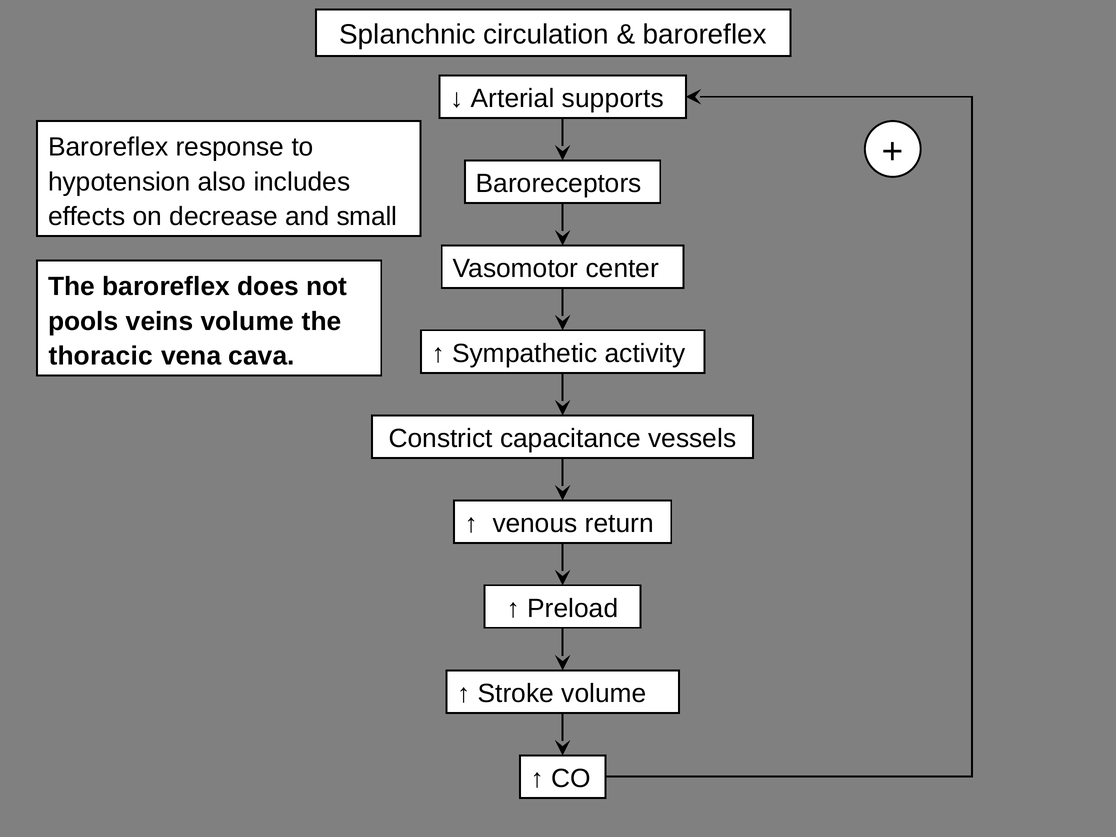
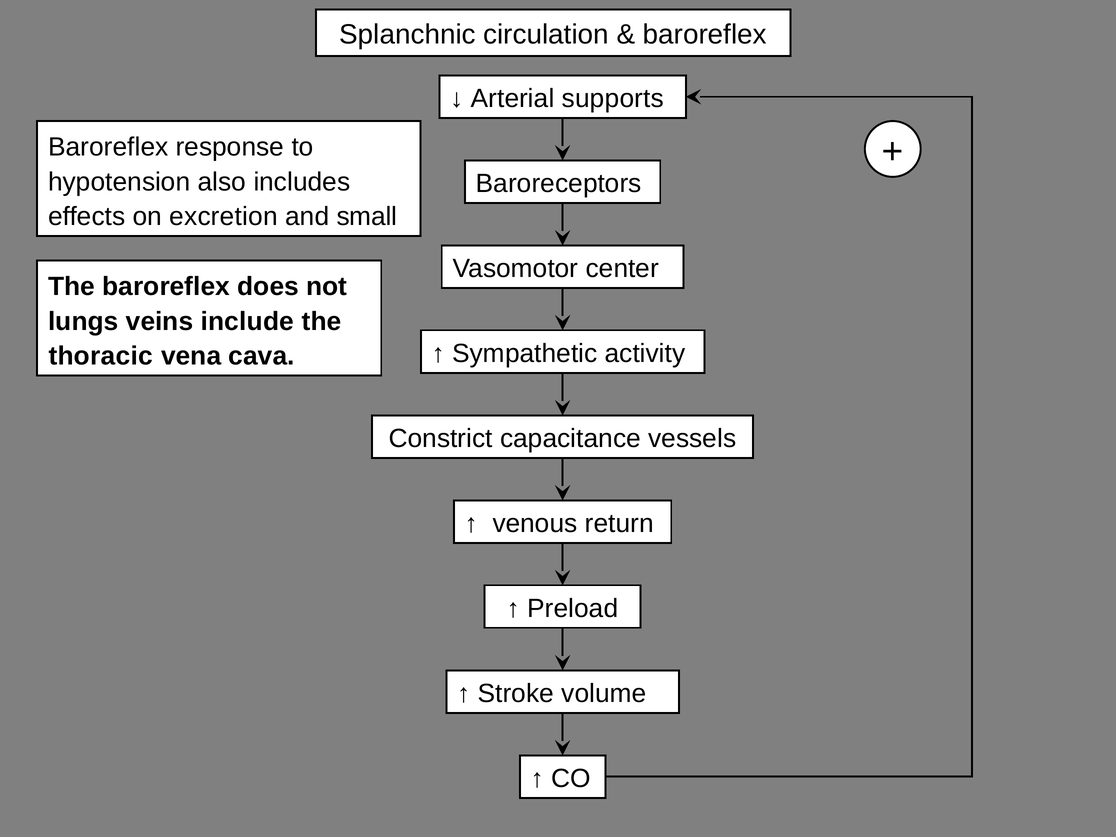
decrease: decrease -> excretion
pools: pools -> lungs
veins volume: volume -> include
